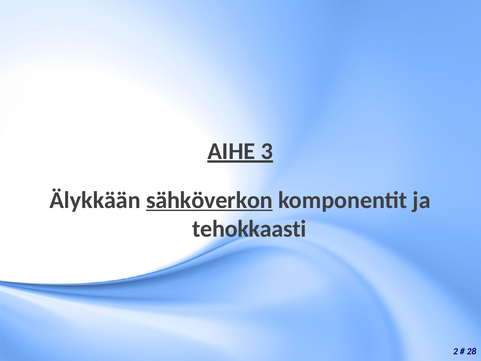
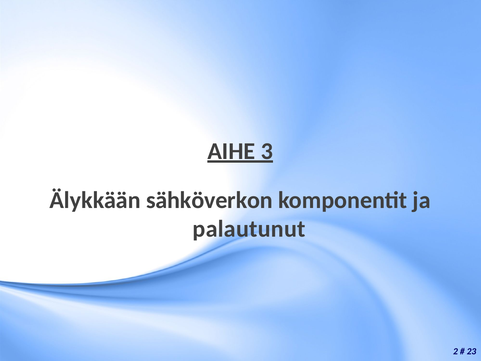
sähköverkon underline: present -> none
tehokkaasti: tehokkaasti -> palautunut
28: 28 -> 23
